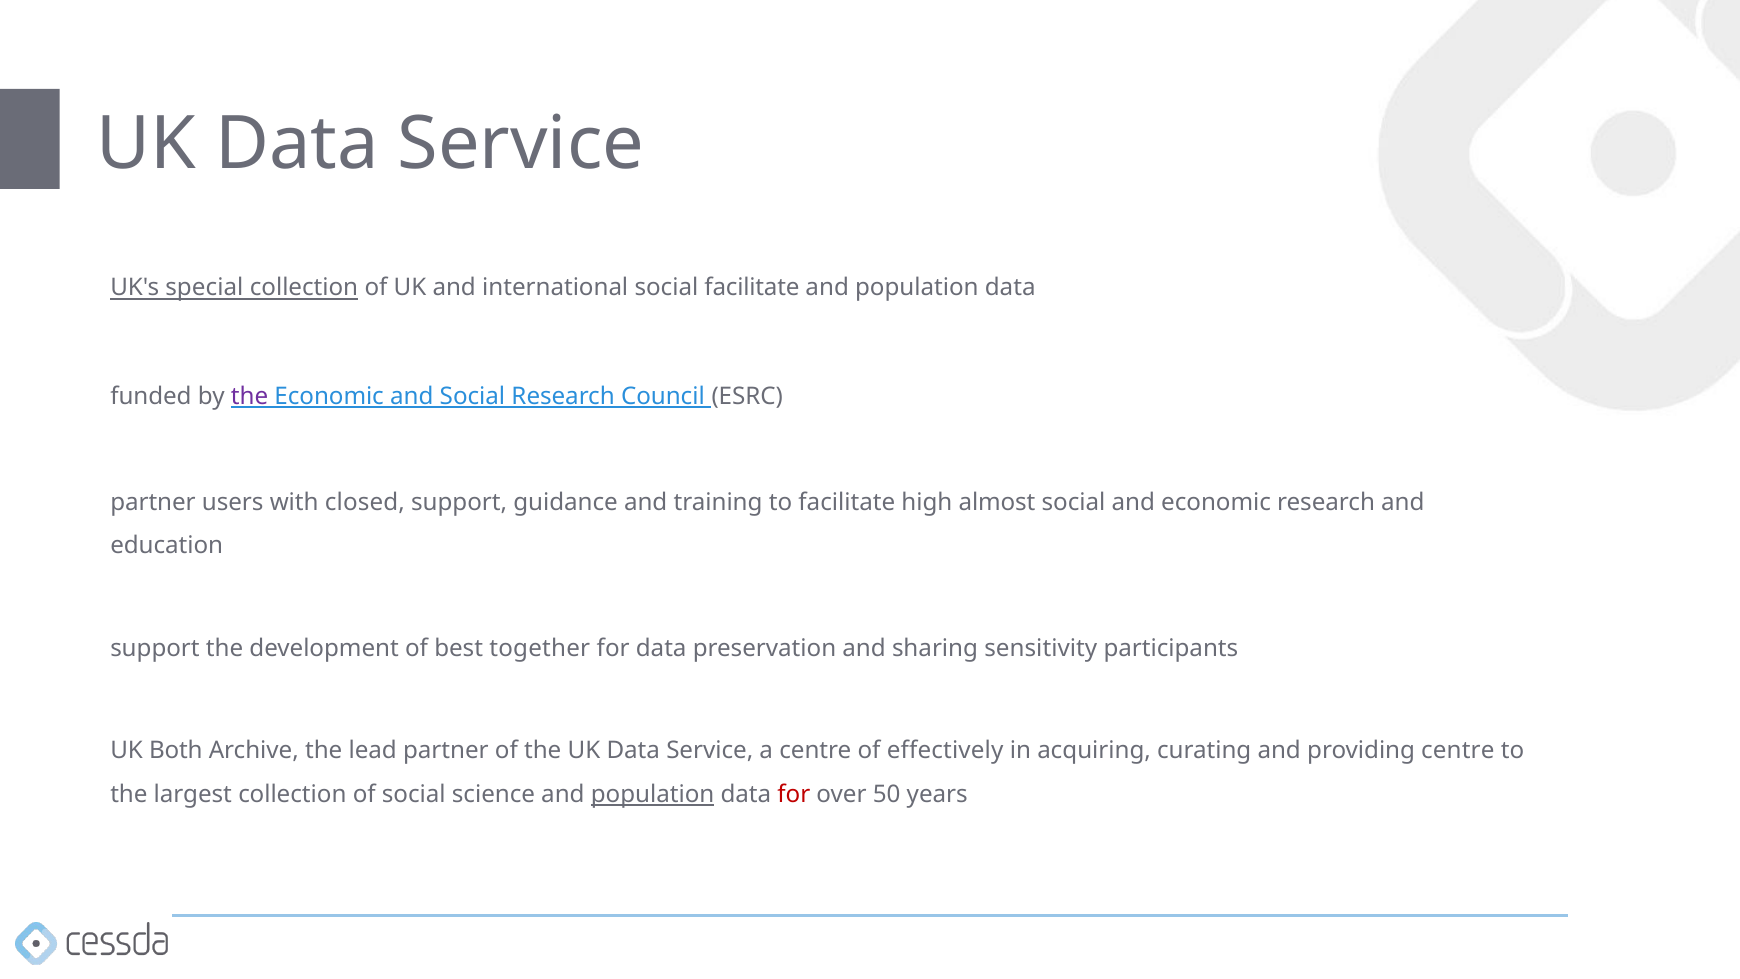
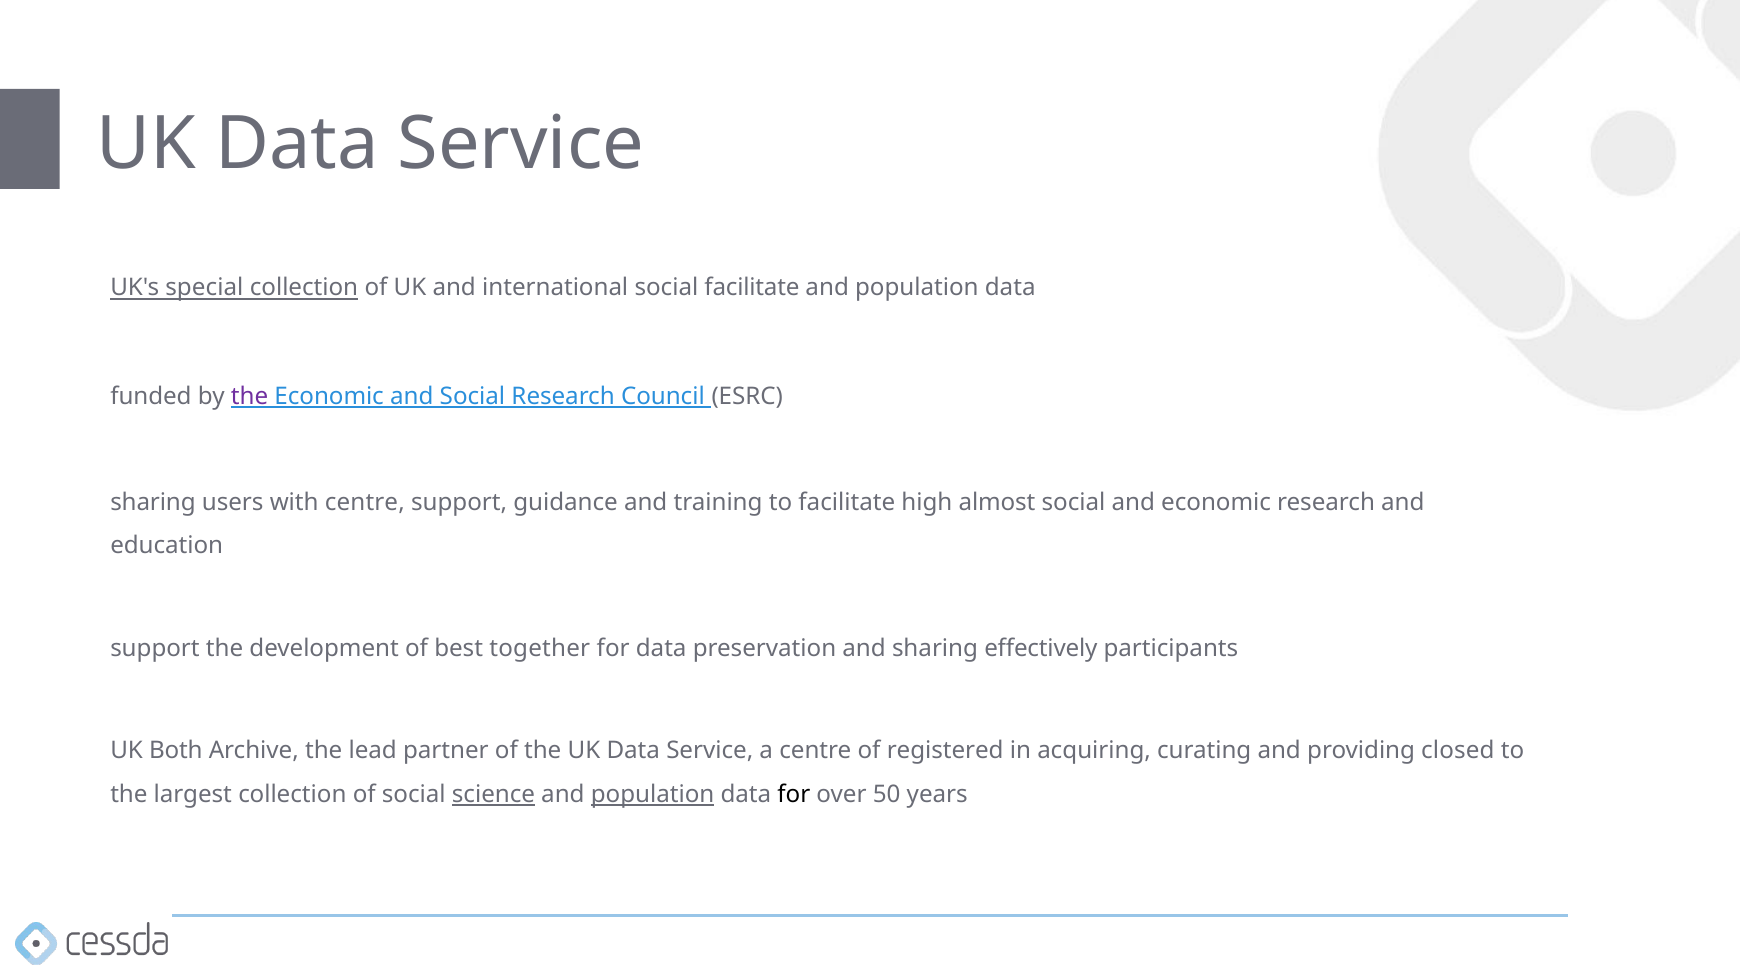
partner at (153, 502): partner -> sharing
with closed: closed -> centre
sensitivity: sensitivity -> effectively
effectively: effectively -> registered
providing centre: centre -> closed
science underline: none -> present
for at (794, 794) colour: red -> black
